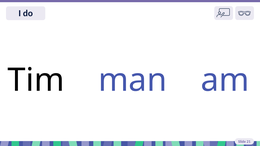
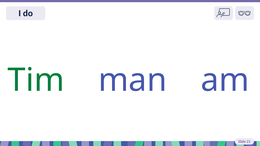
Tim colour: black -> green
